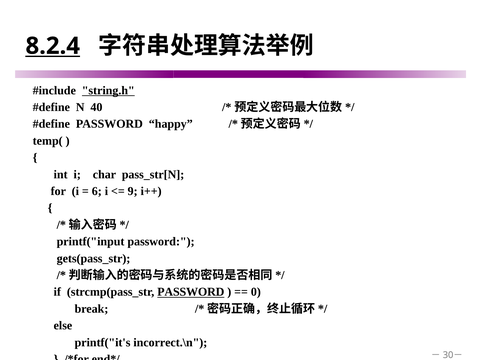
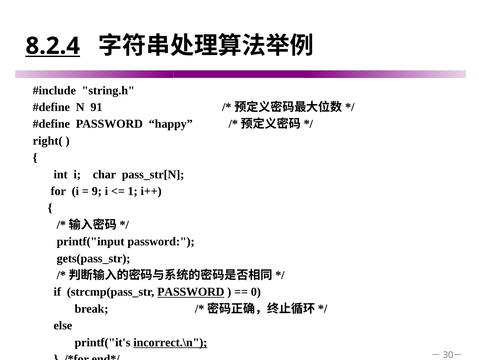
string.h underline: present -> none
40: 40 -> 91
temp(: temp( -> right(
6: 6 -> 9
9: 9 -> 1
incorrect.\n underline: none -> present
